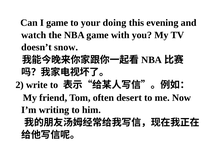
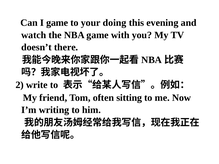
snow: snow -> there
desert: desert -> sitting
